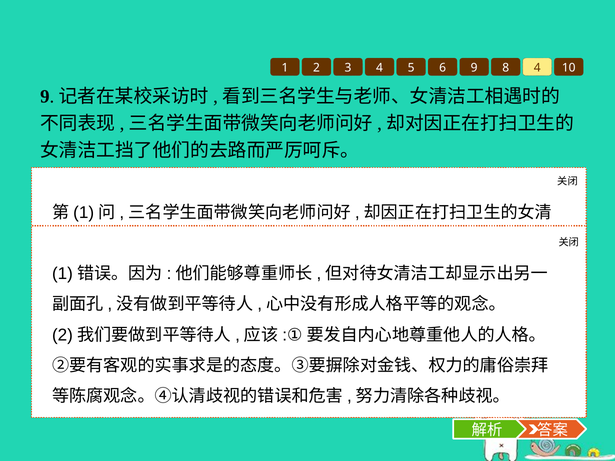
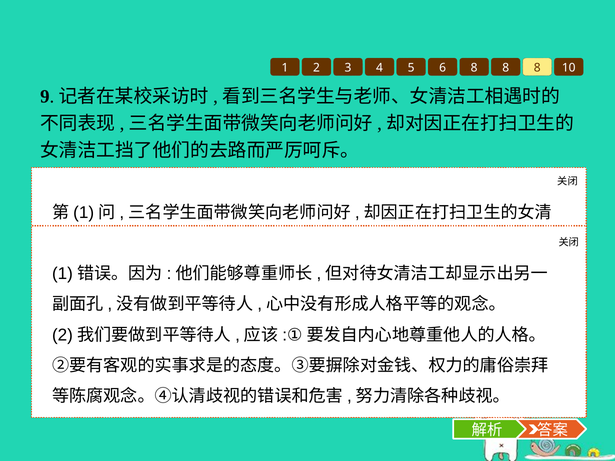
6 9: 9 -> 8
4 at (537, 68): 4 -> 8
